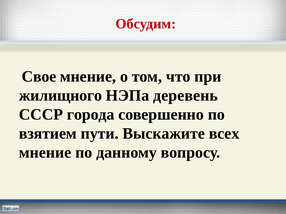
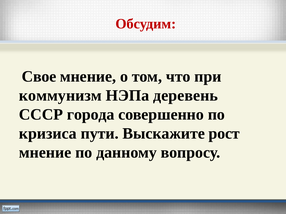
жилищного: жилищного -> коммунизм
взятием: взятием -> кризиса
всех: всех -> рост
